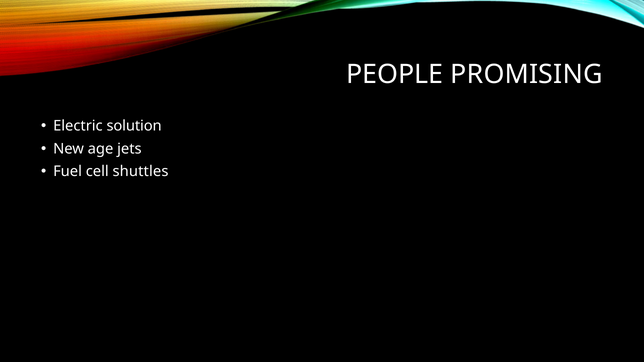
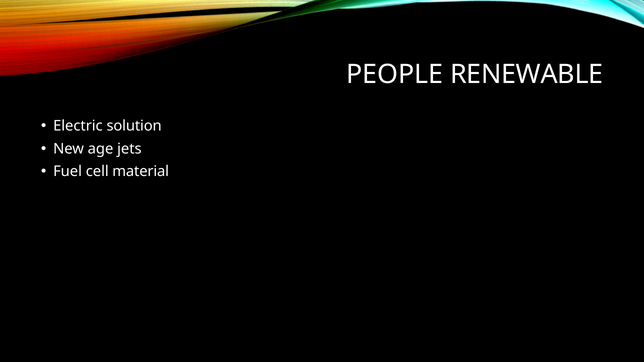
PROMISING: PROMISING -> RENEWABLE
shuttles: shuttles -> material
